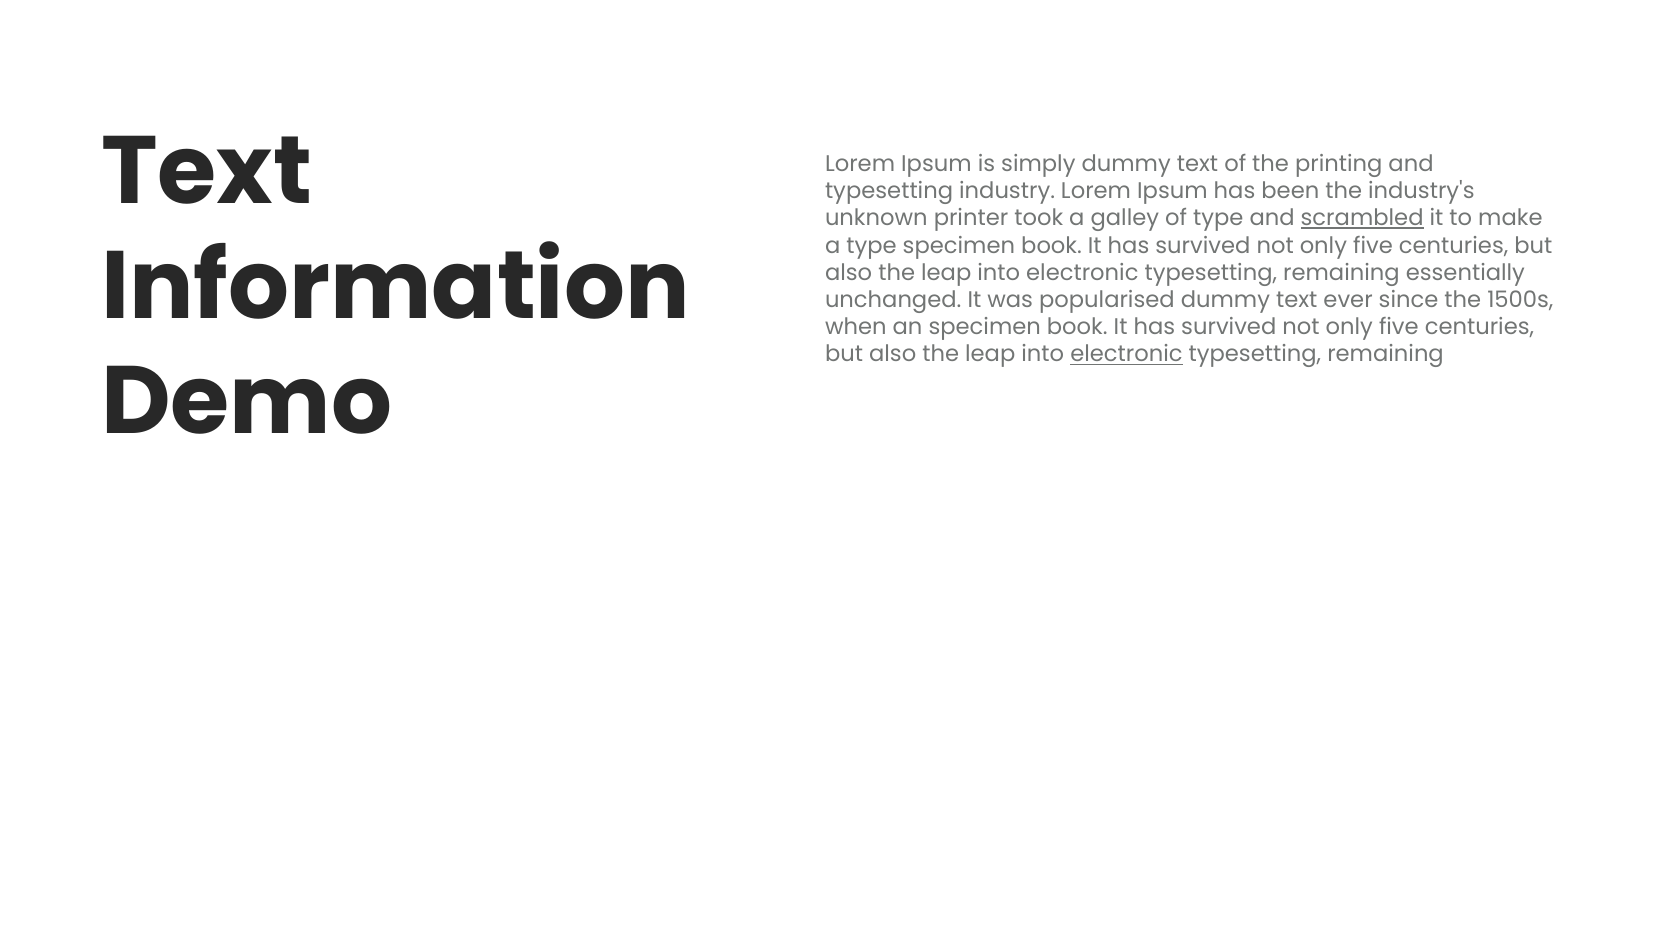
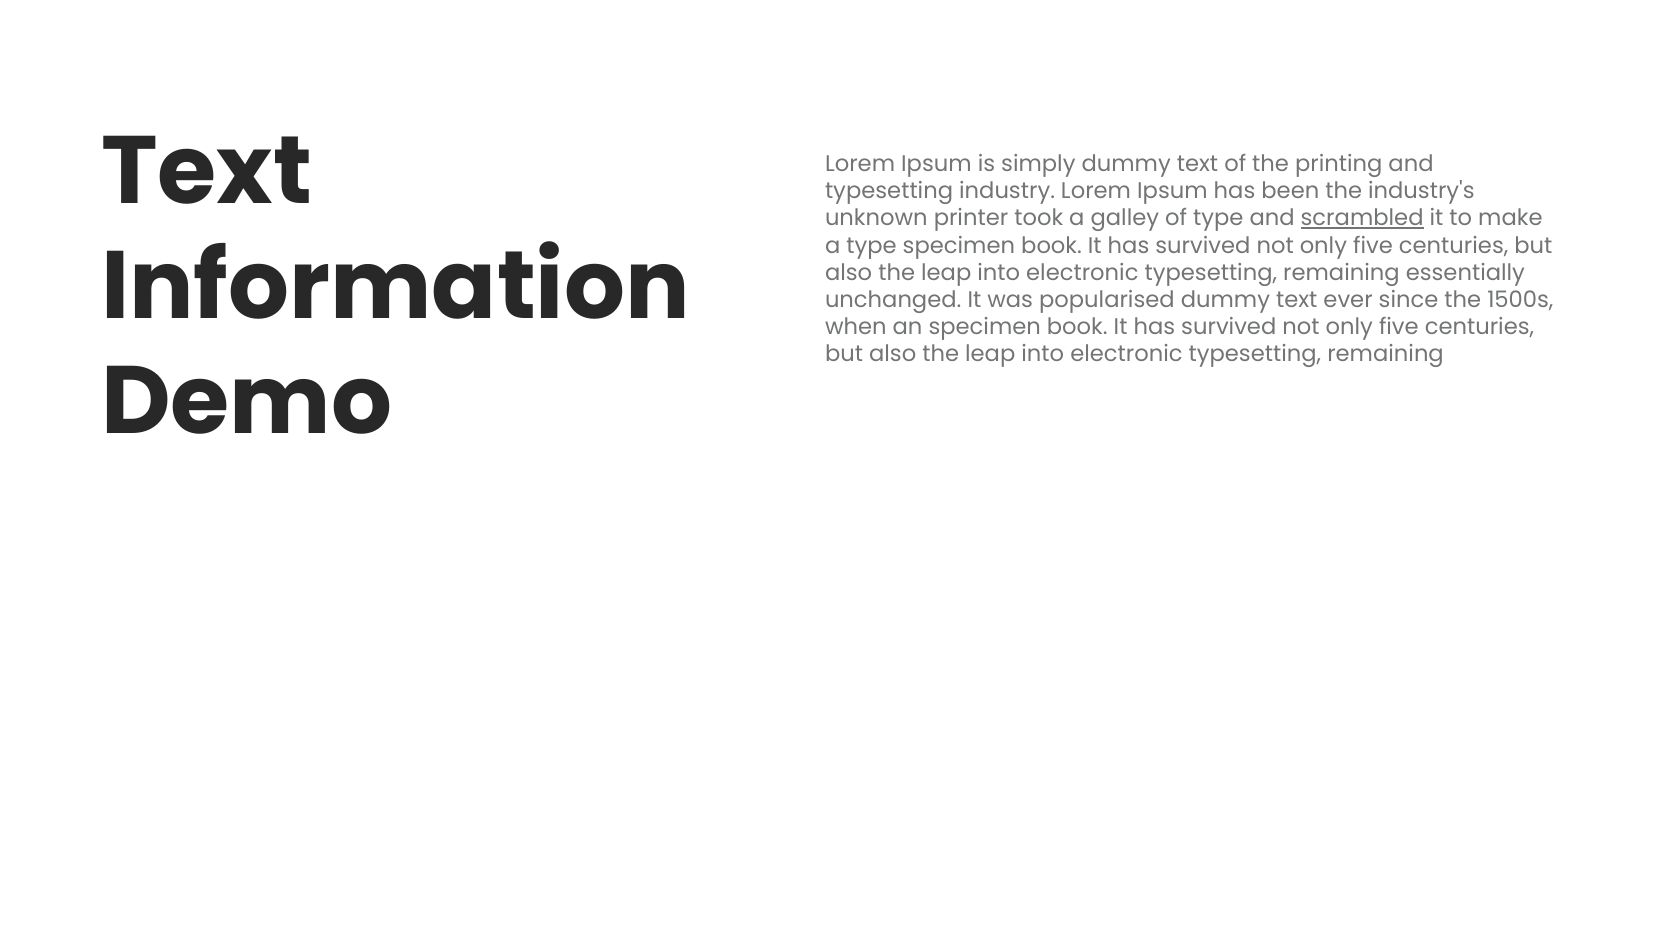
electronic at (1126, 354) underline: present -> none
